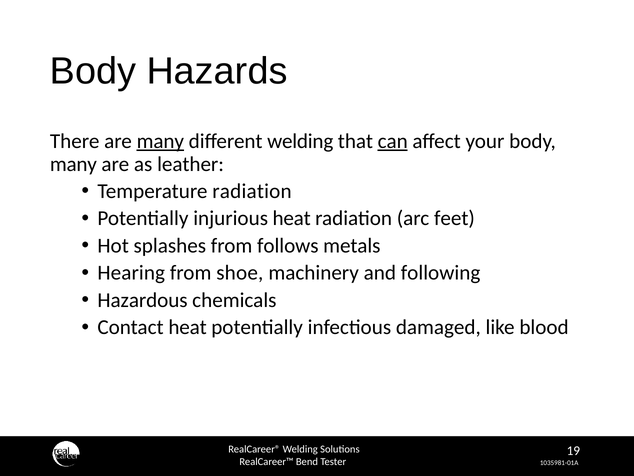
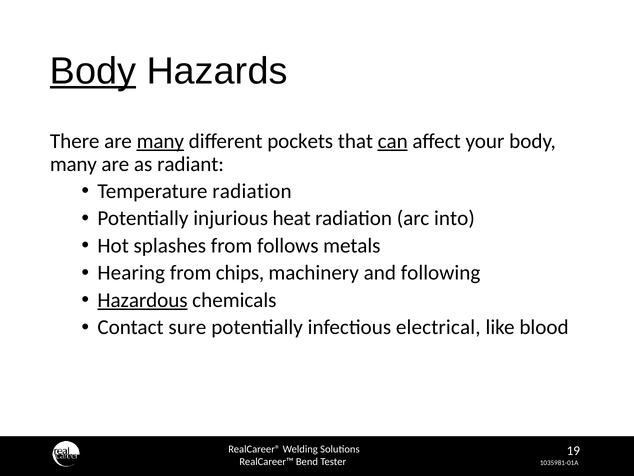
Body at (93, 71) underline: none -> present
different welding: welding -> pockets
leather: leather -> radiant
feet: feet -> into
shoe: shoe -> chips
Hazardous underline: none -> present
Contact heat: heat -> sure
damaged: damaged -> electrical
